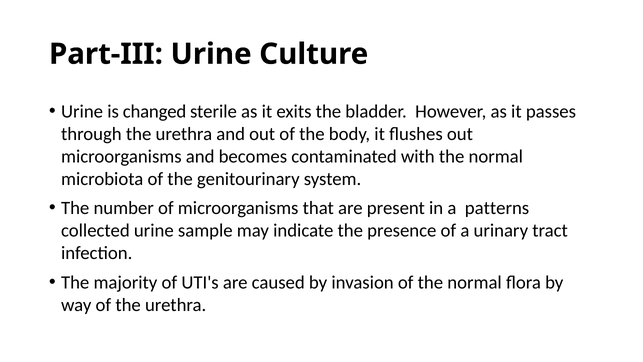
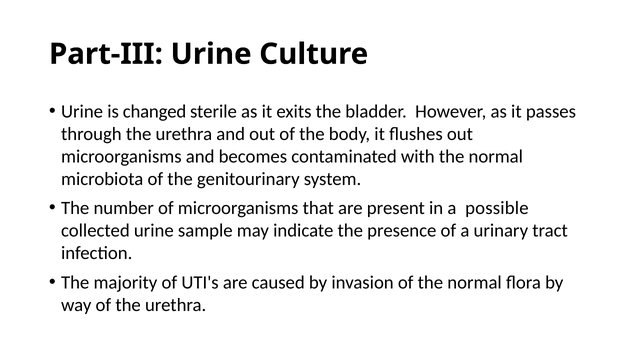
patterns: patterns -> possible
